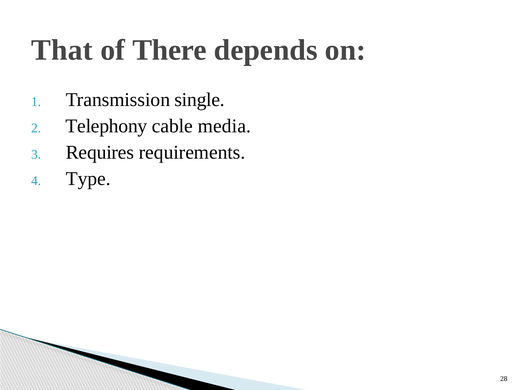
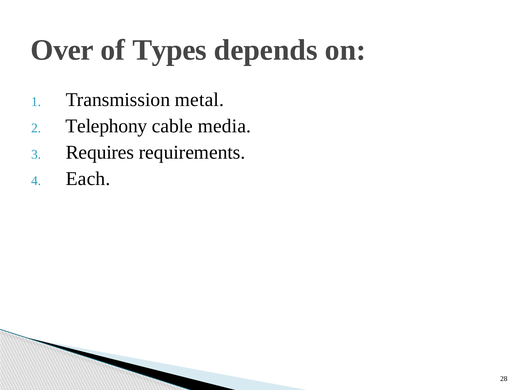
That: That -> Over
There: There -> Types
single: single -> metal
Type: Type -> Each
